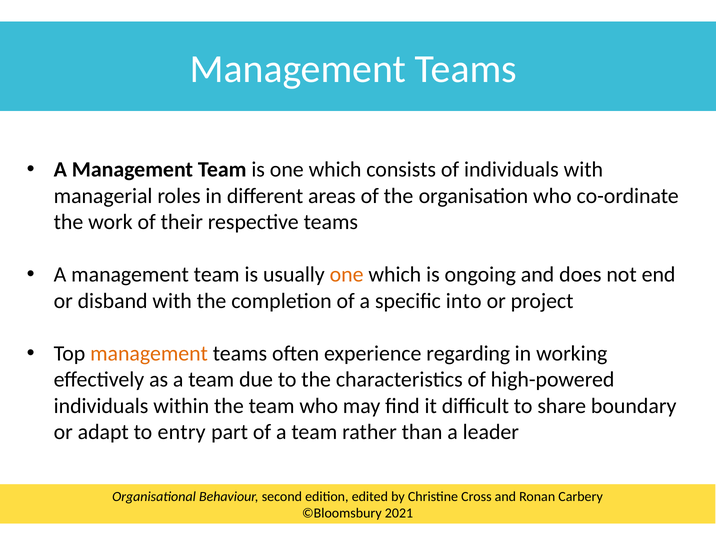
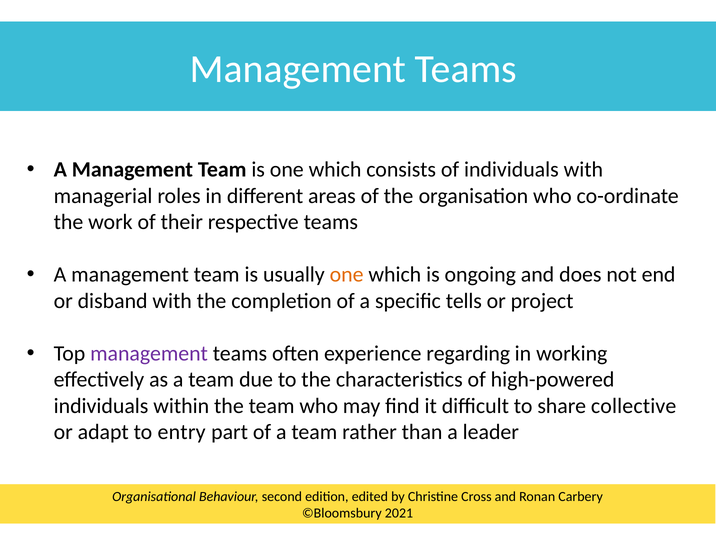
into: into -> tells
management at (149, 353) colour: orange -> purple
boundary: boundary -> collective
